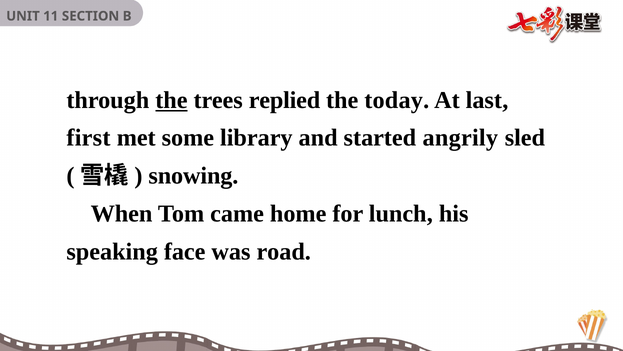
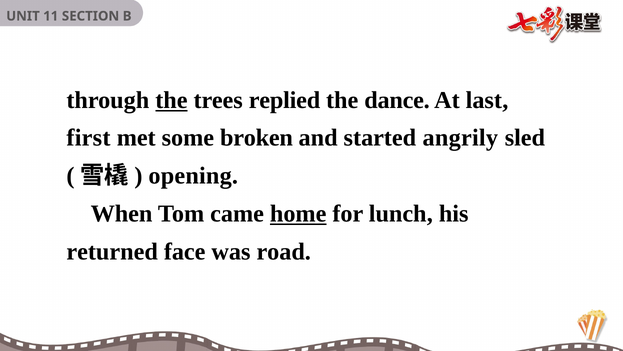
today: today -> dance
library: library -> broken
snowing: snowing -> opening
home underline: none -> present
speaking: speaking -> returned
